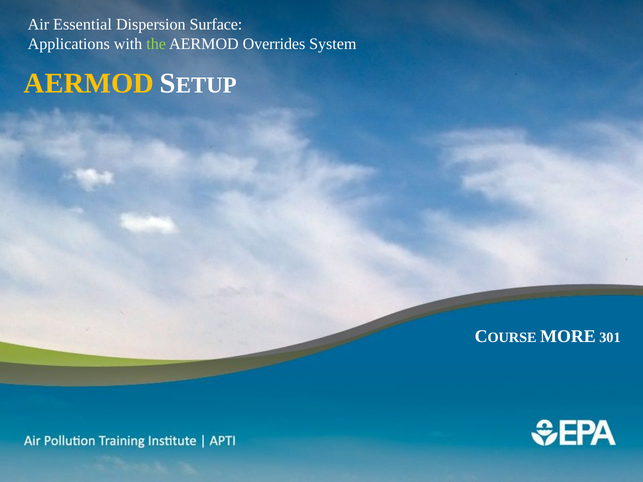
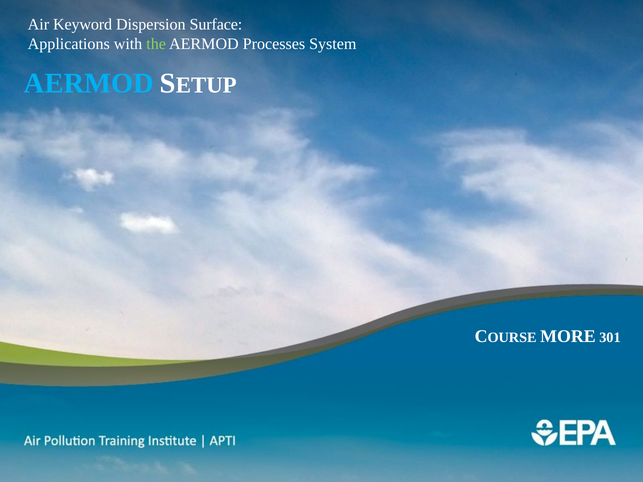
Essential: Essential -> Keyword
Overrides: Overrides -> Processes
AERMOD at (89, 84) colour: yellow -> light blue
